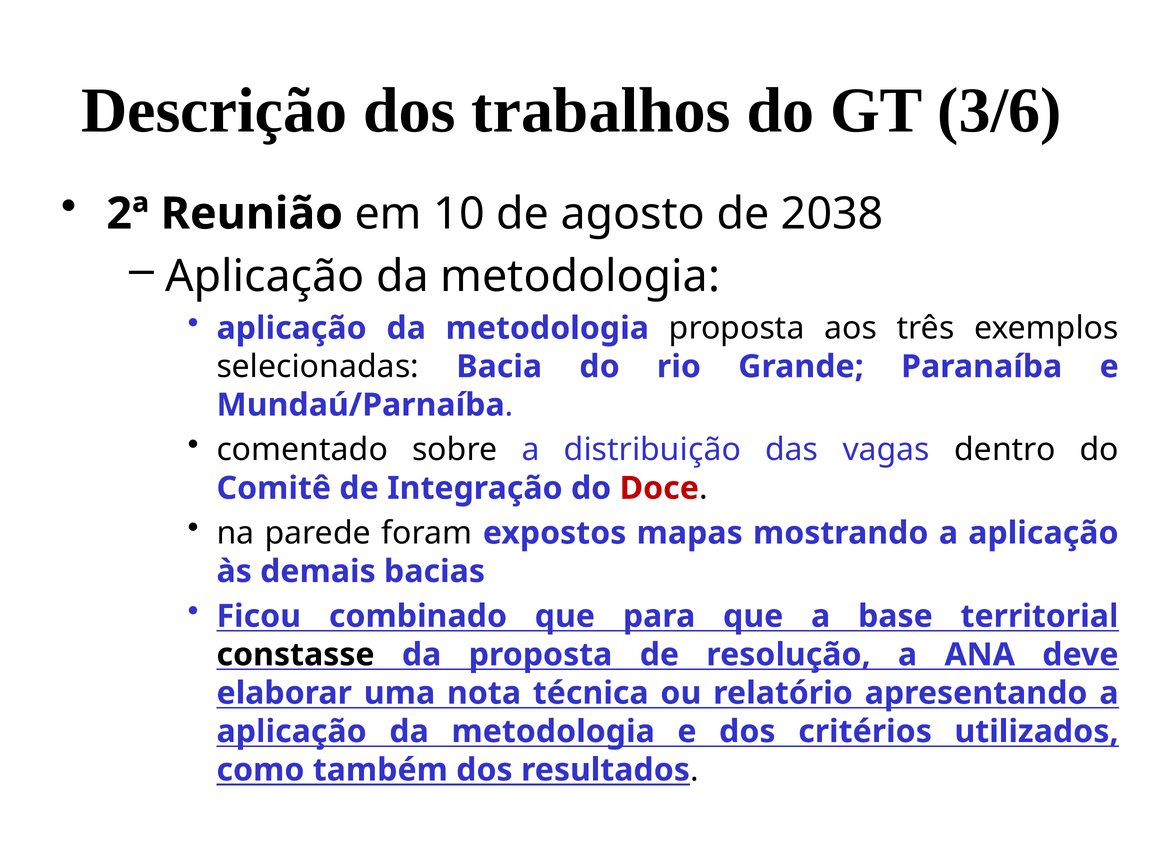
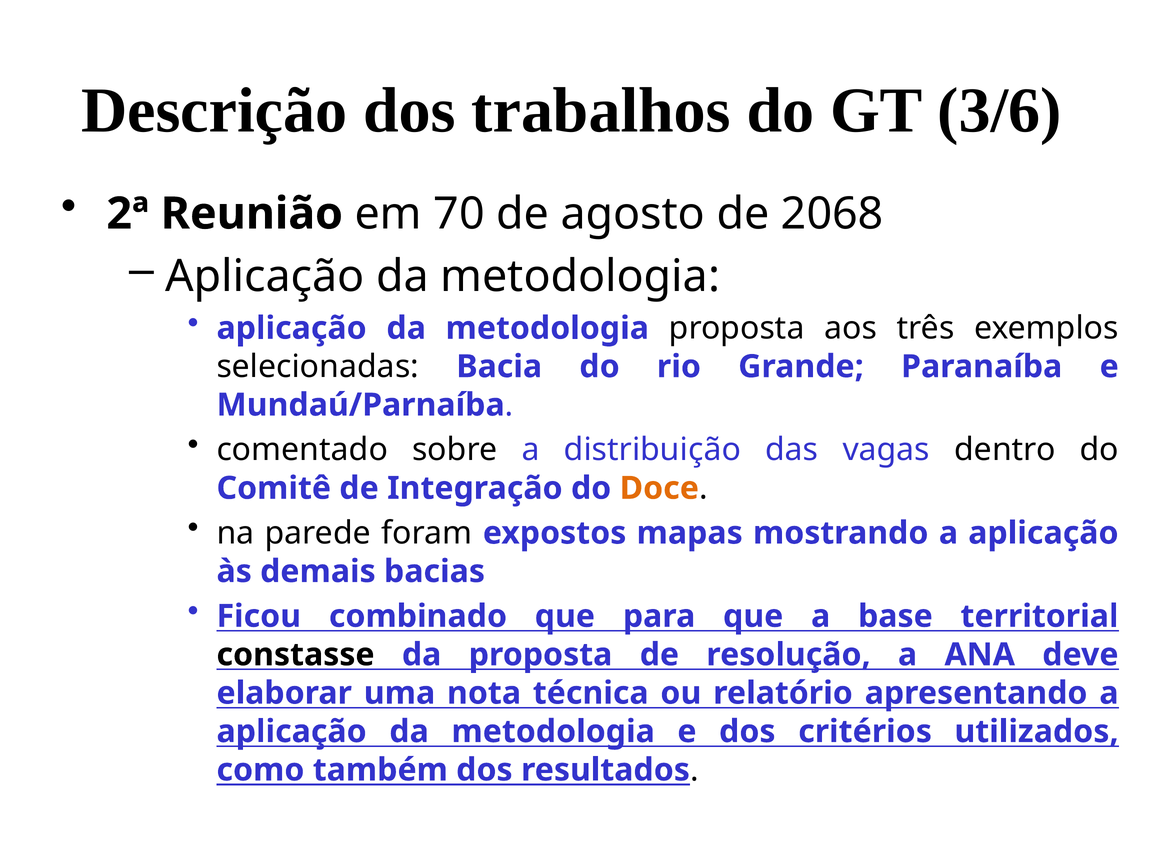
10: 10 -> 70
2038: 2038 -> 2068
Doce colour: red -> orange
